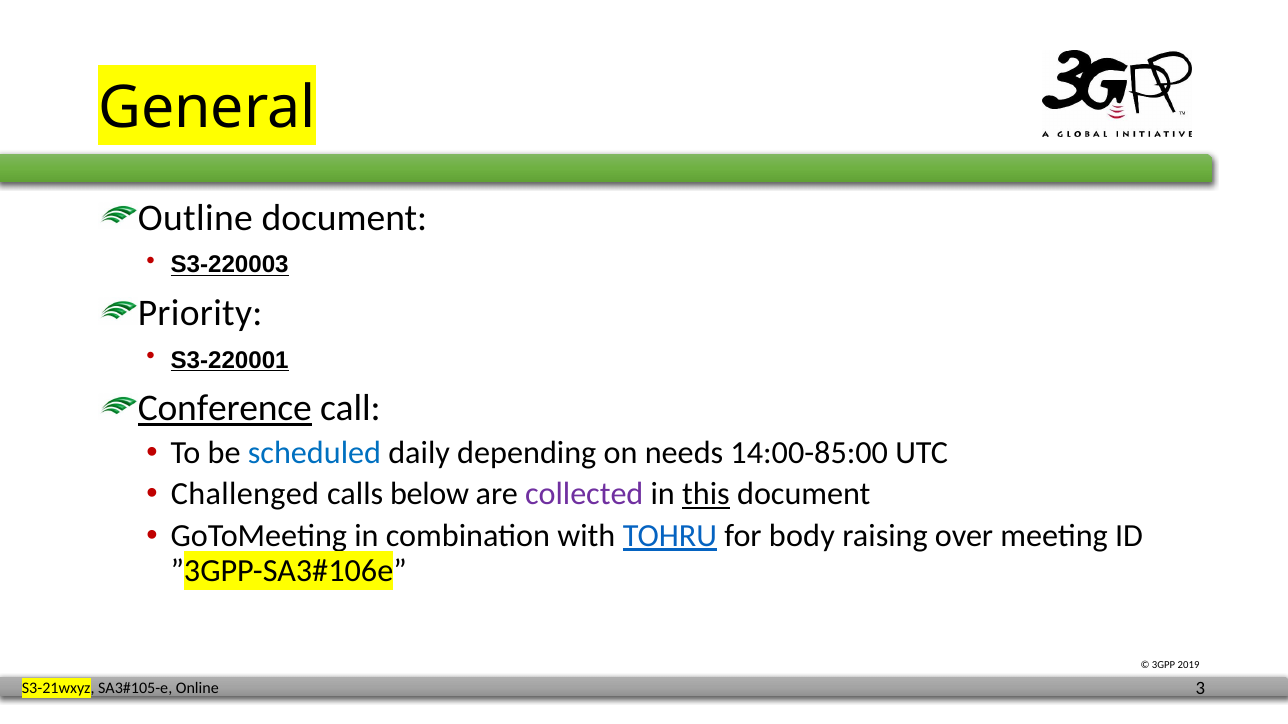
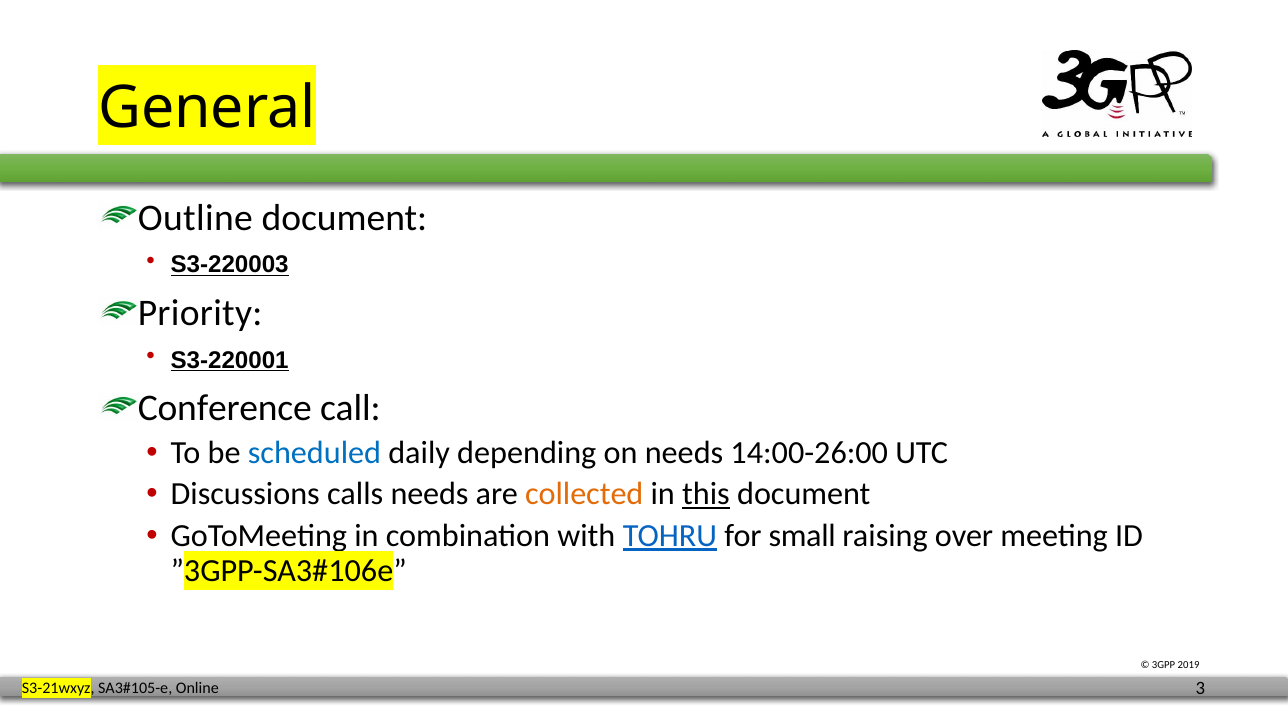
Conference underline: present -> none
14:00-85:00: 14:00-85:00 -> 14:00-26:00
Challenged: Challenged -> Discussions
calls below: below -> needs
collected colour: purple -> orange
body: body -> small
